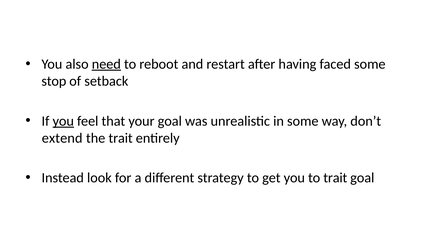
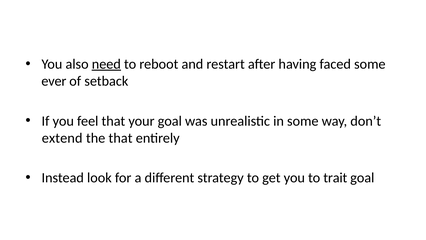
stop: stop -> ever
you at (63, 121) underline: present -> none
the trait: trait -> that
